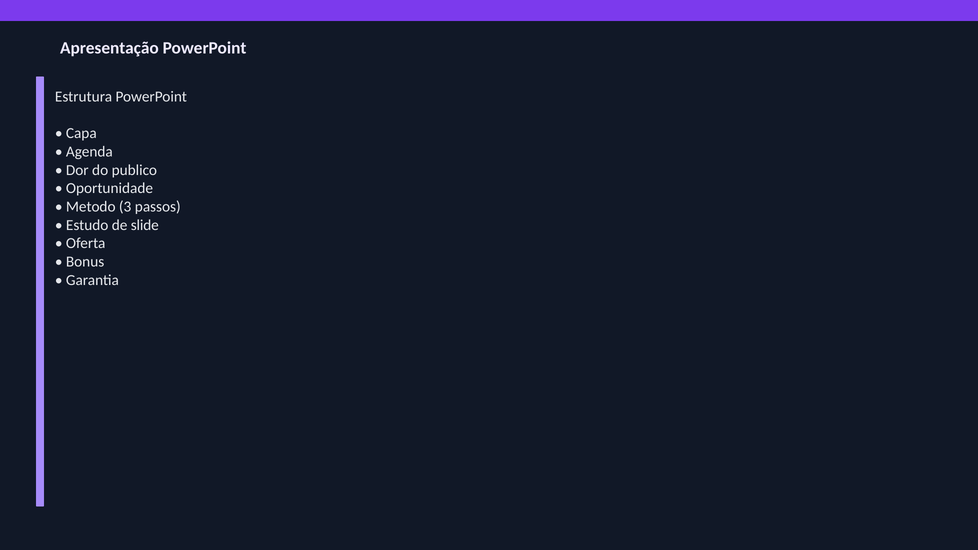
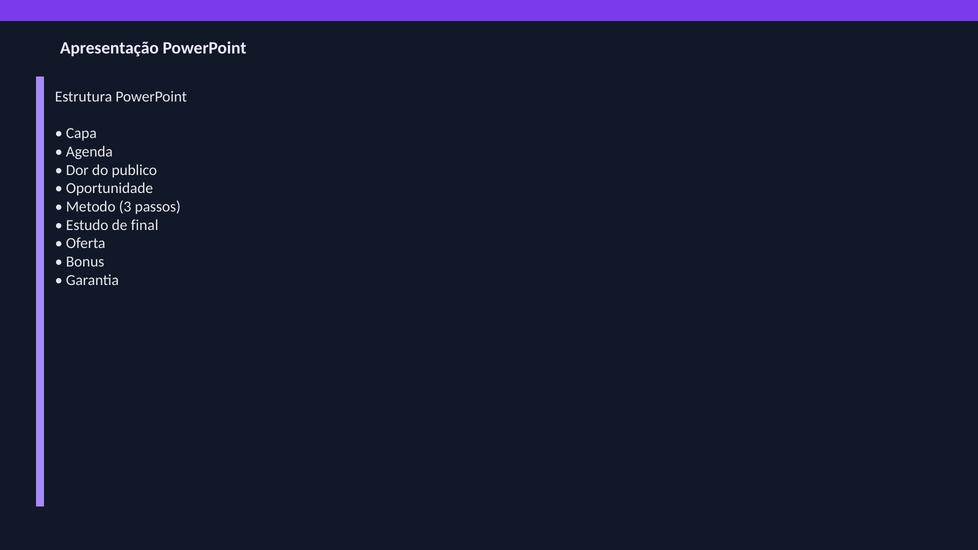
slide: slide -> final
